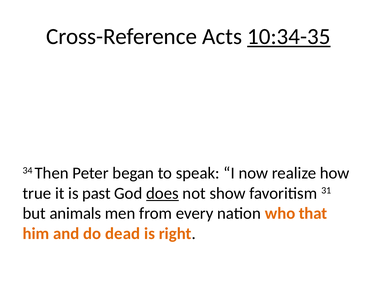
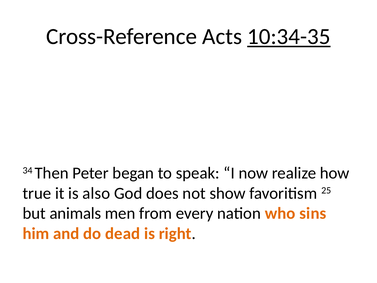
past: past -> also
does underline: present -> none
31: 31 -> 25
that: that -> sins
